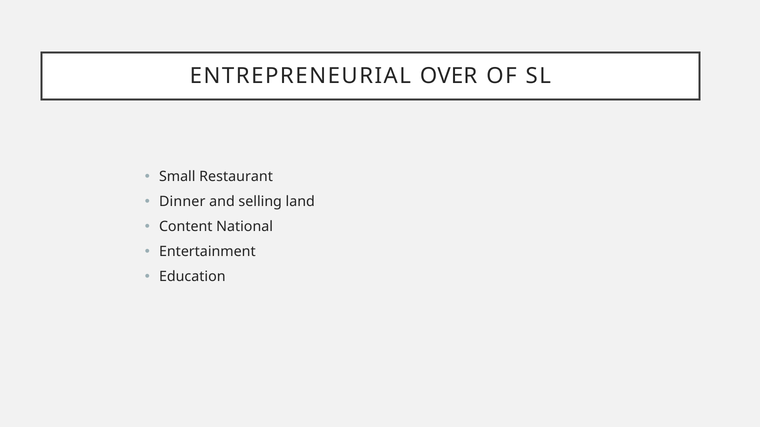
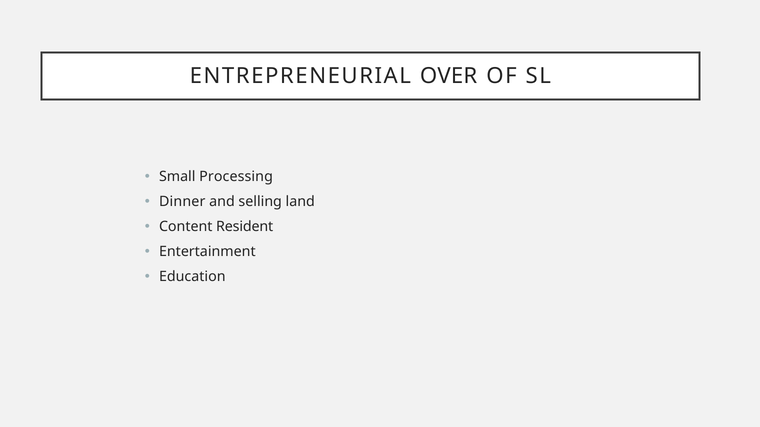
Restaurant: Restaurant -> Processing
National: National -> Resident
